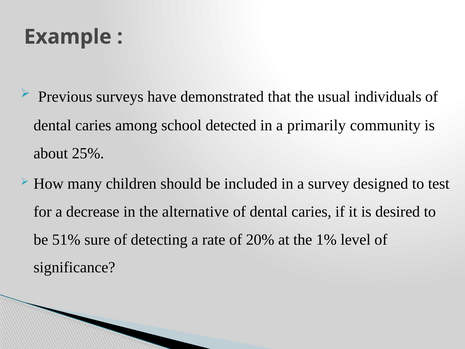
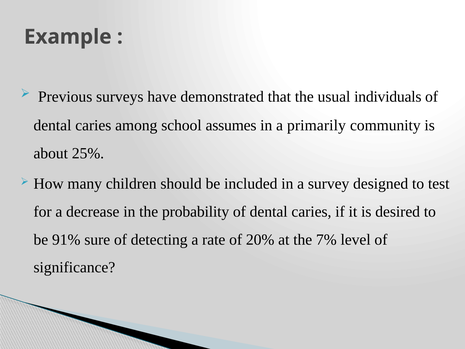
detected: detected -> assumes
alternative: alternative -> probability
51%: 51% -> 91%
1%: 1% -> 7%
